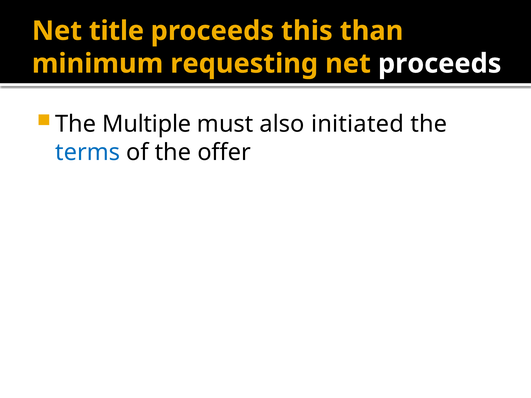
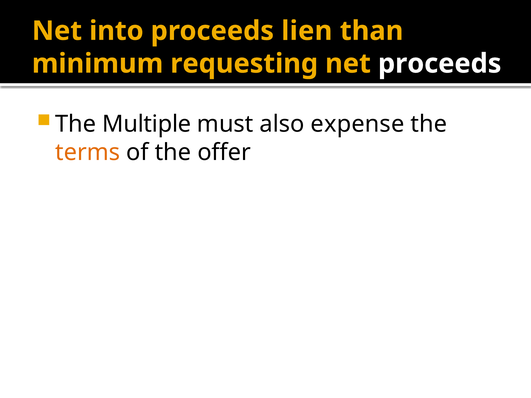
title: title -> into
this: this -> lien
initiated: initiated -> expense
terms colour: blue -> orange
